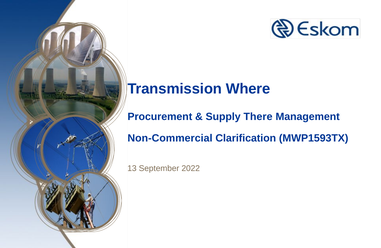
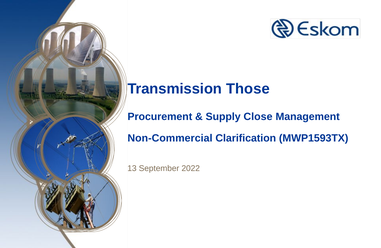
Where: Where -> Those
There: There -> Close
